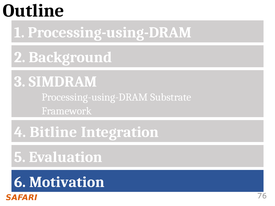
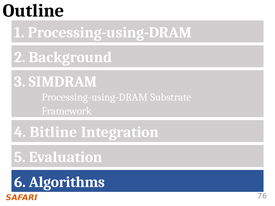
Motivation: Motivation -> Algorithms
